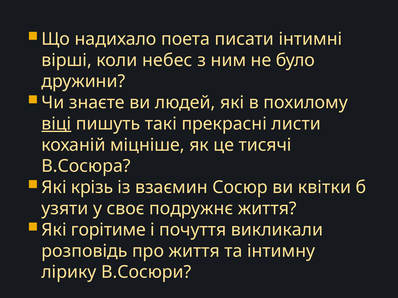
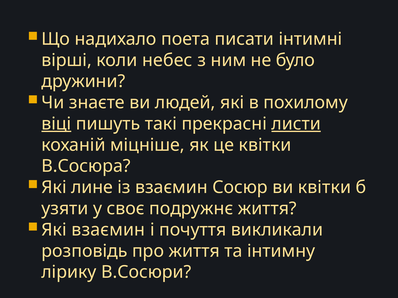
листи underline: none -> present
це тисячі: тисячі -> квітки
крізь: крізь -> лине
Які горітиме: горітиме -> взаємин
